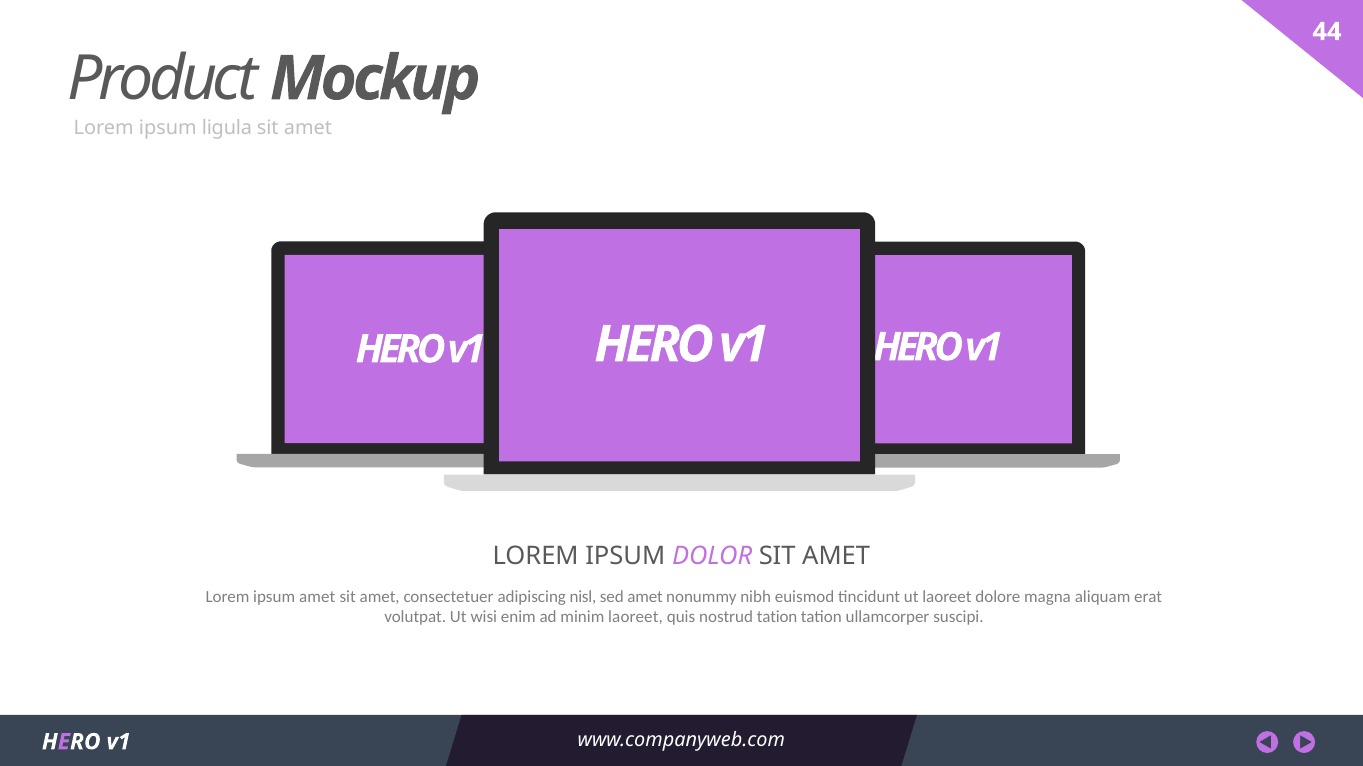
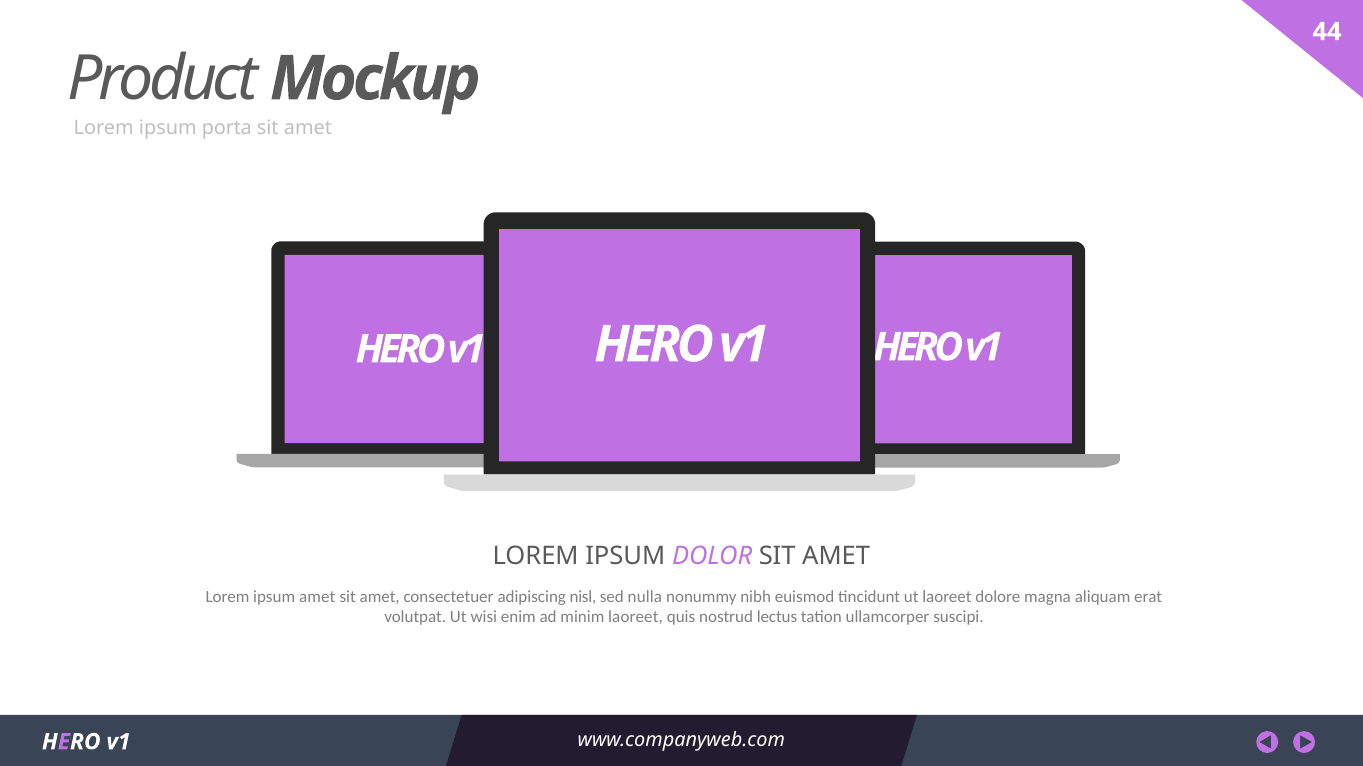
ligula: ligula -> porta
sed amet: amet -> nulla
nostrud tation: tation -> lectus
